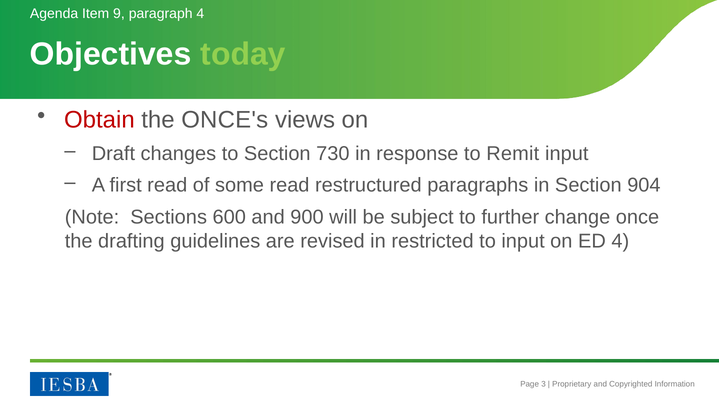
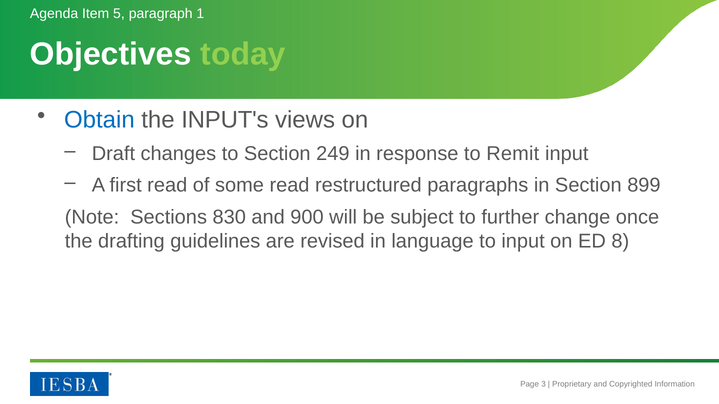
9: 9 -> 5
paragraph 4: 4 -> 1
Obtain colour: red -> blue
ONCE's: ONCE's -> INPUT's
730: 730 -> 249
904: 904 -> 899
600: 600 -> 830
restricted: restricted -> language
ED 4: 4 -> 8
